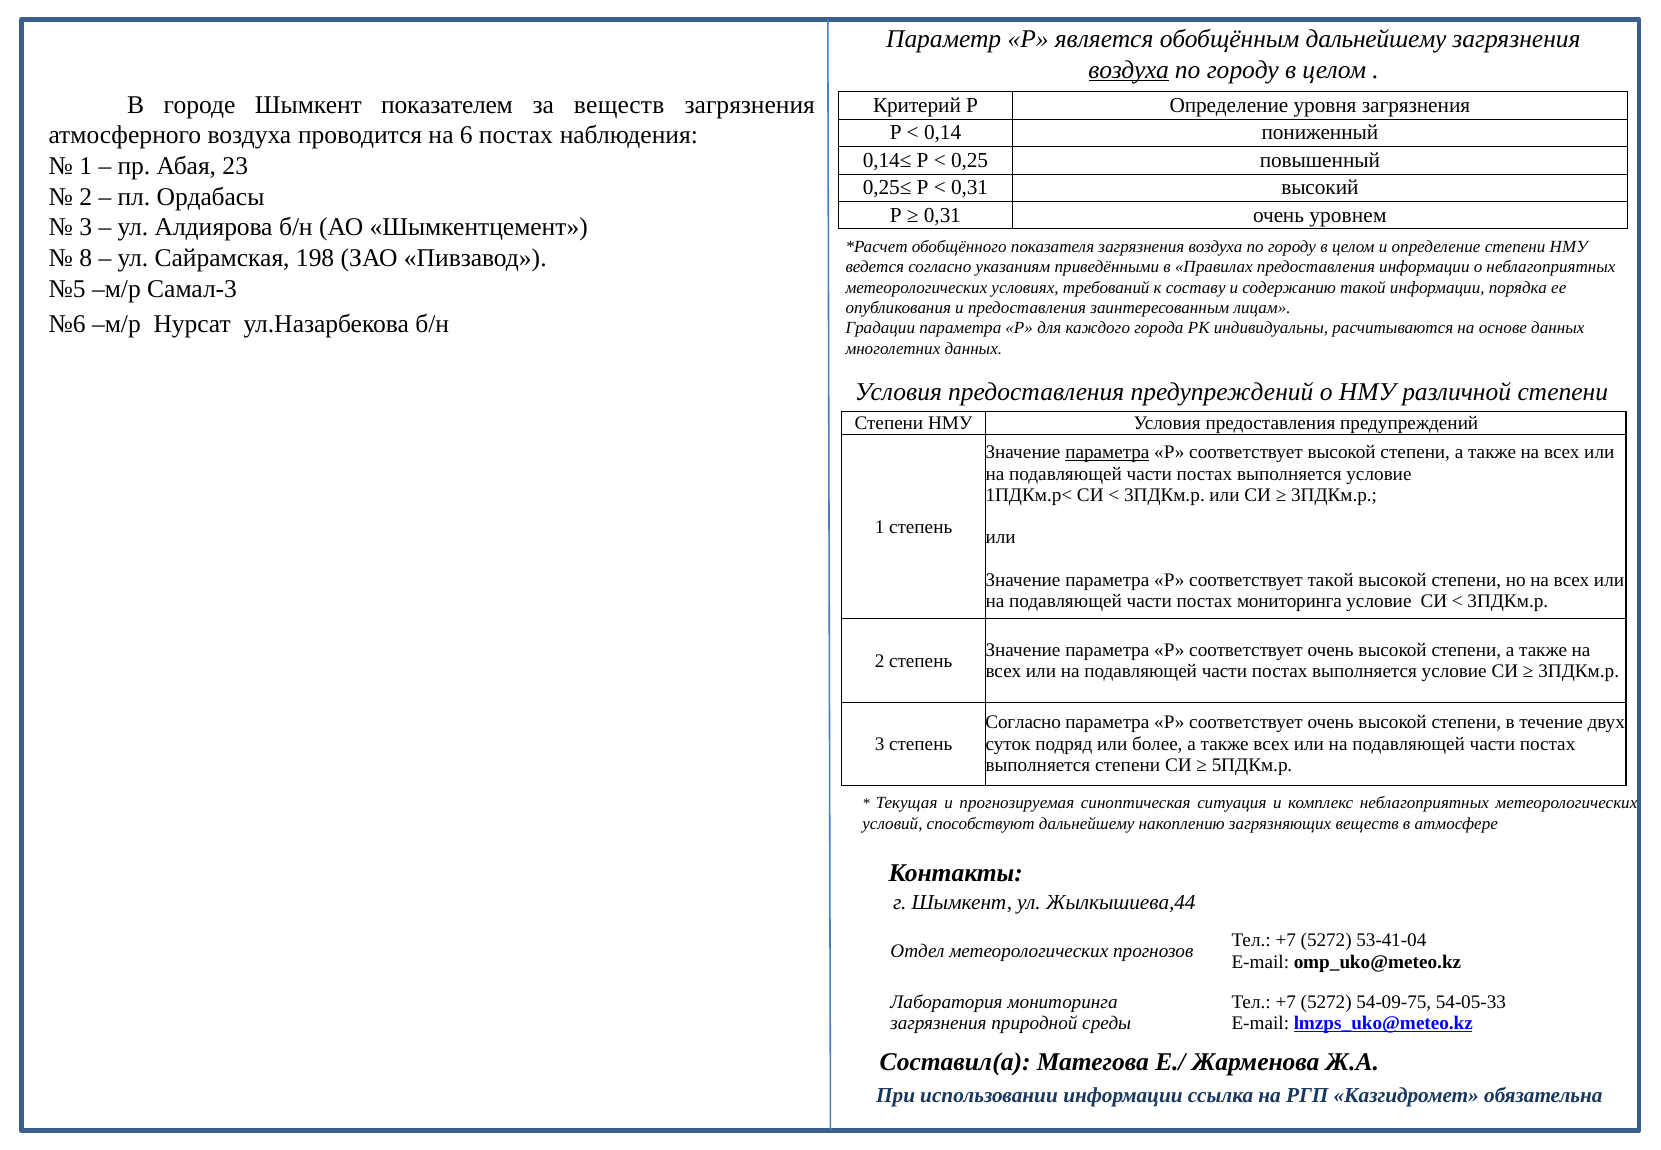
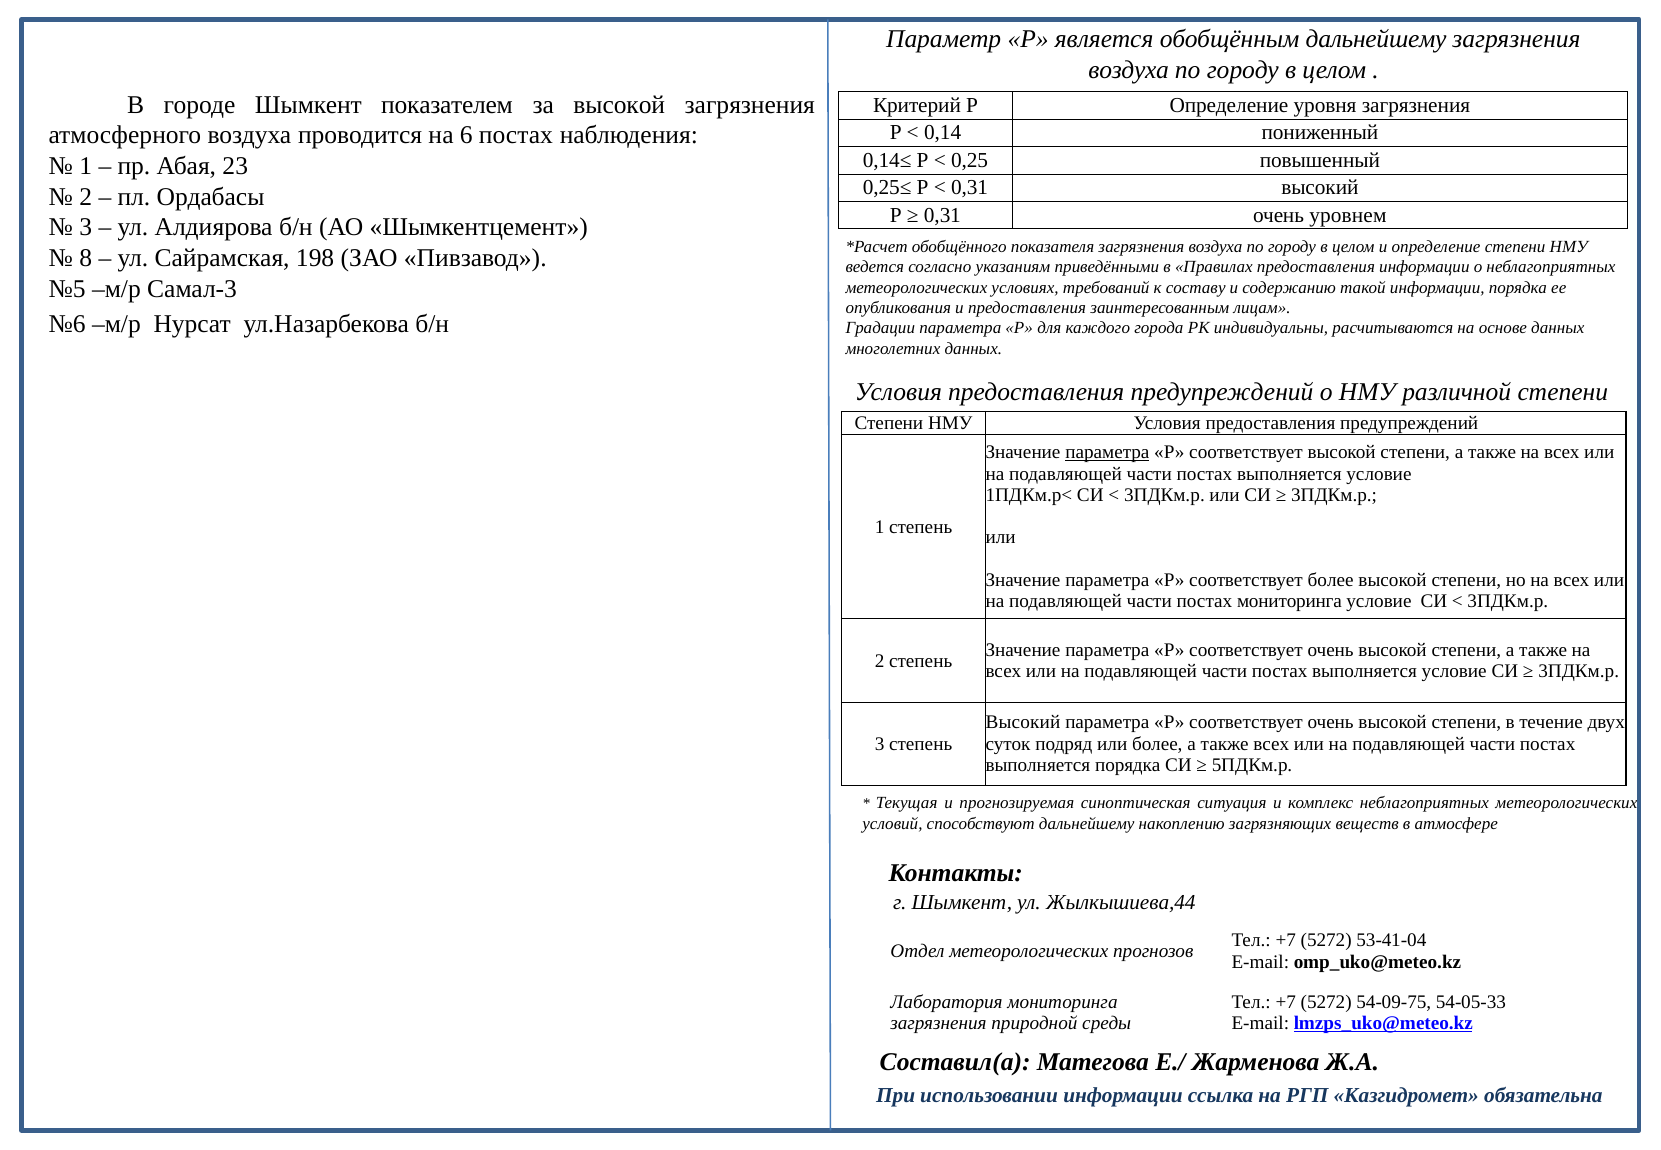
воздуха at (1129, 70) underline: present -> none
за веществ: веществ -> высокой
соответствует такой: такой -> более
Согласно at (1023, 722): Согласно -> Высокий
выполняется степени: степени -> порядка
